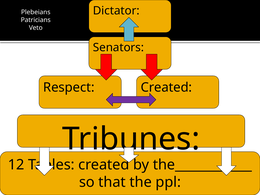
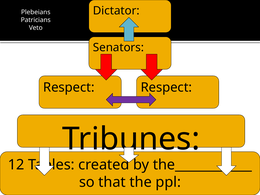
Created at (166, 87): Created -> Respect
